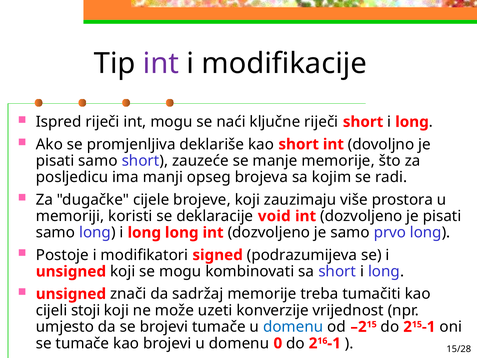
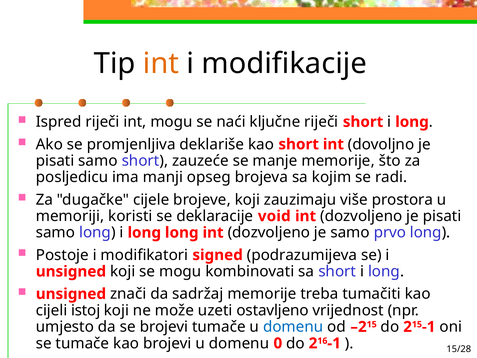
int at (161, 64) colour: purple -> orange
stoji: stoji -> istoj
konverzije: konverzije -> ostavljeno
